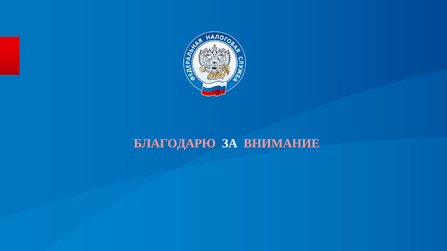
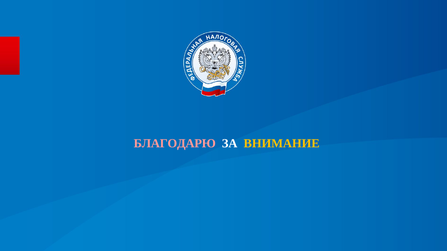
ВНИМАНИЕ colour: pink -> yellow
